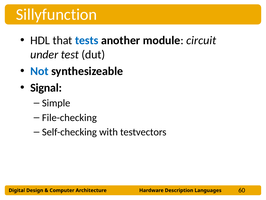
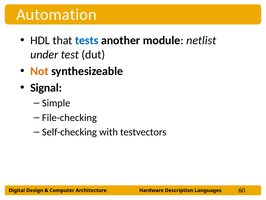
Sillyfunction: Sillyfunction -> Automation
circuit: circuit -> netlist
Not colour: blue -> orange
